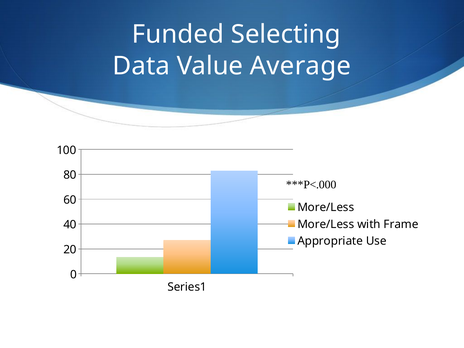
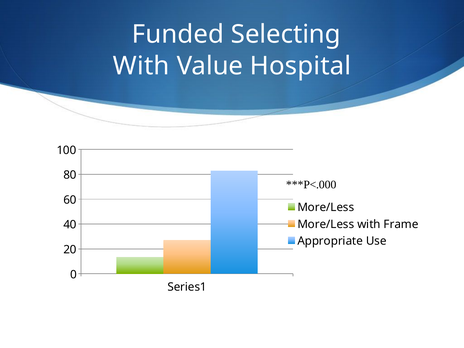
Data at (141, 66): Data -> With
Average: Average -> Hospital
